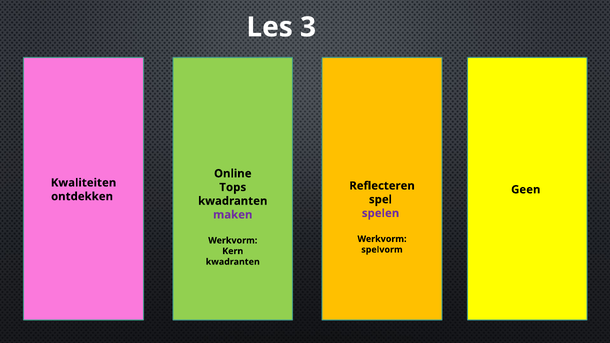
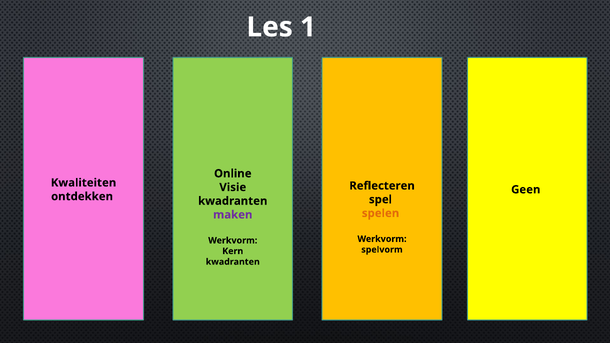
3: 3 -> 1
Tops: Tops -> Visie
spelen colour: purple -> orange
